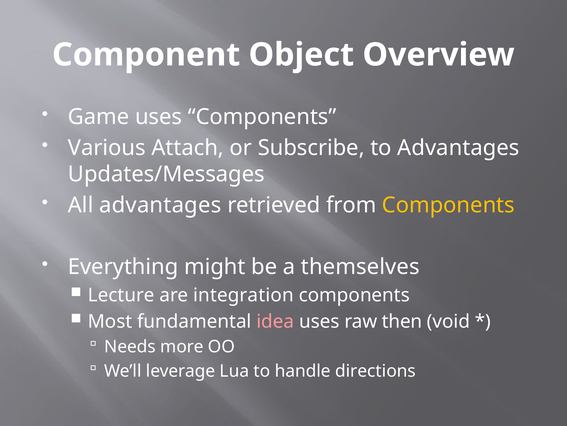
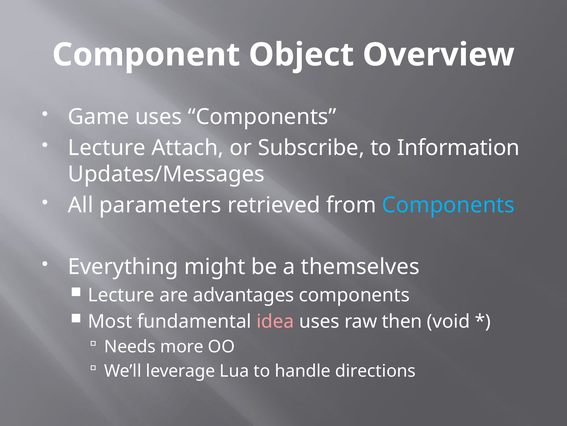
Various at (107, 148): Various -> Lecture
to Advantages: Advantages -> Information
All advantages: advantages -> parameters
Components at (448, 205) colour: yellow -> light blue
integration: integration -> advantages
